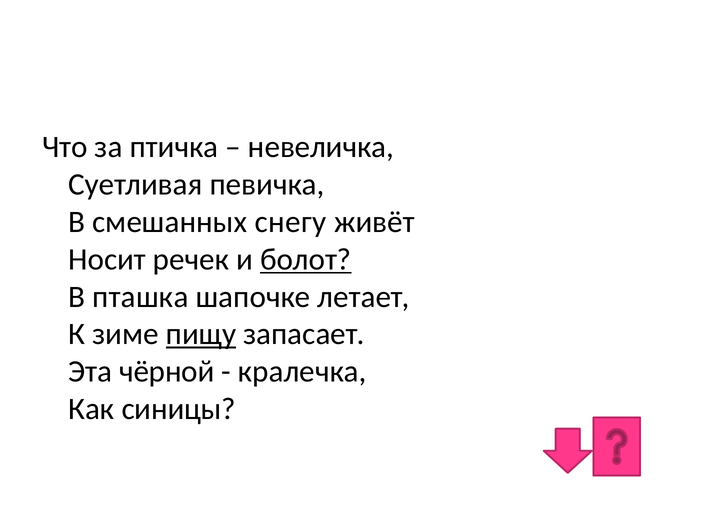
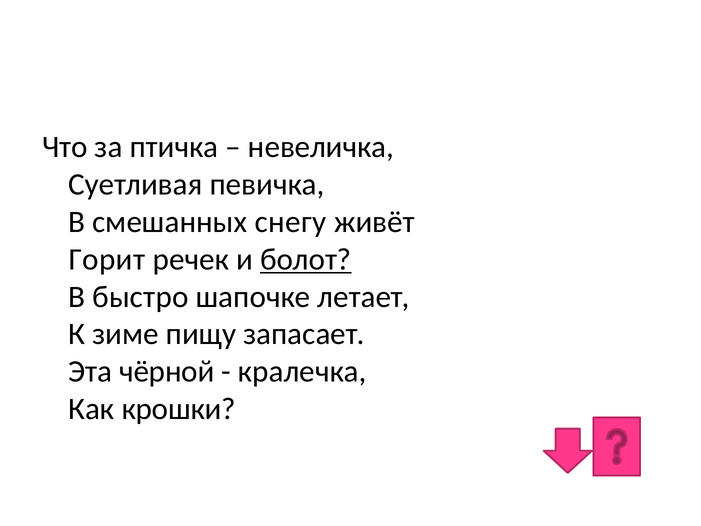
Носит: Носит -> Горит
пташка: пташка -> быстро
пищу underline: present -> none
синицы: синицы -> крошки
